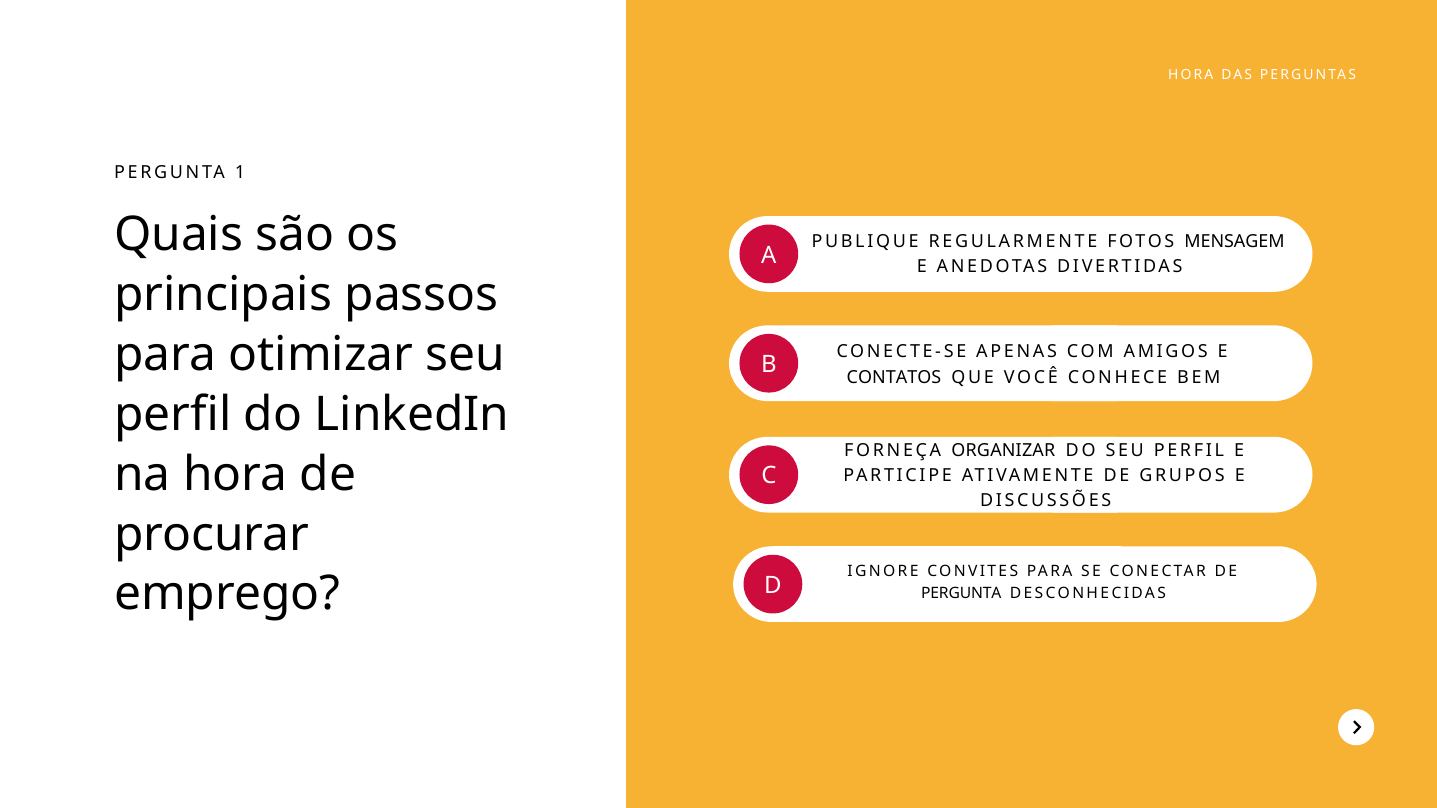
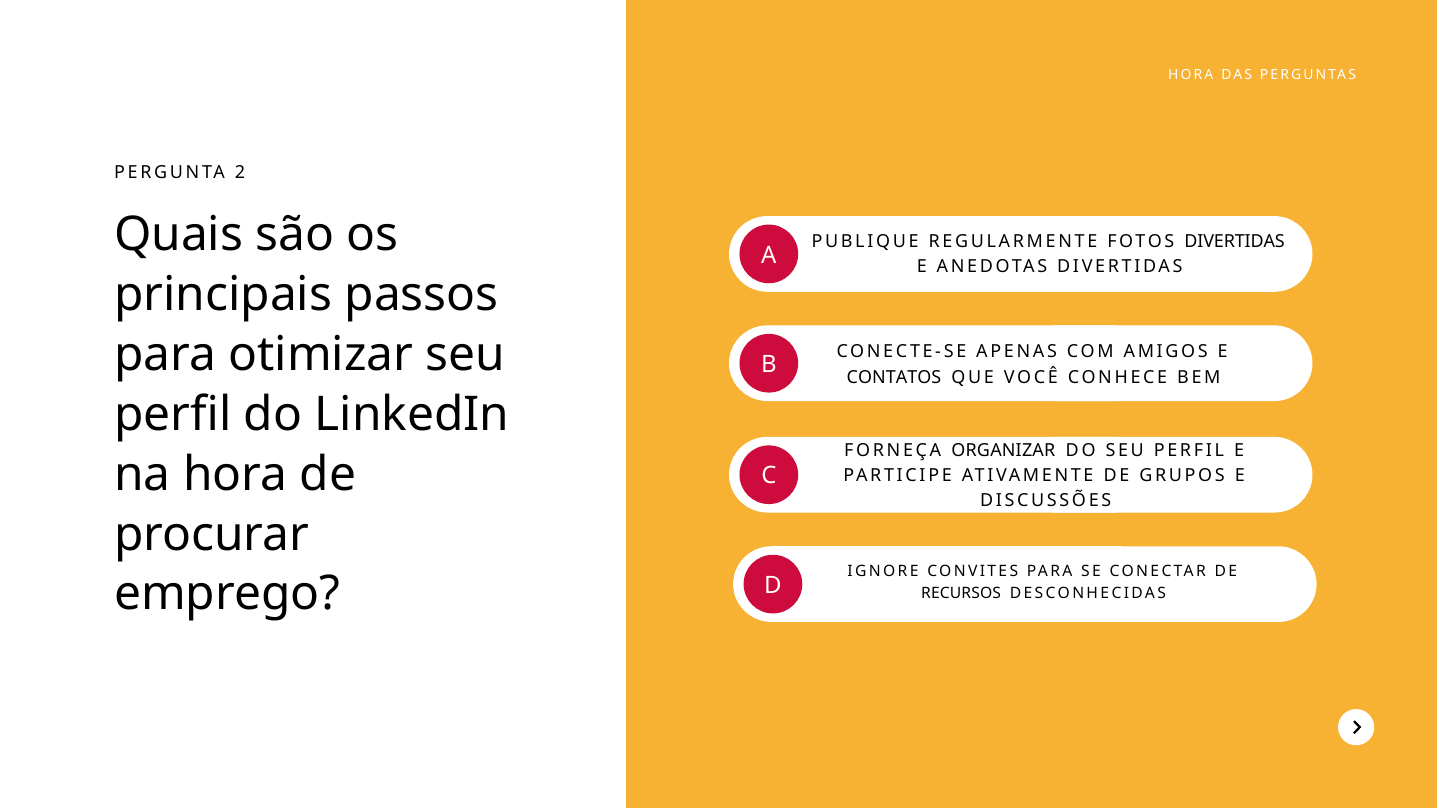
1: 1 -> 2
FOTOS MENSAGEM: MENSAGEM -> DIVERTIDAS
PERGUNTA at (961, 594): PERGUNTA -> RECURSOS
